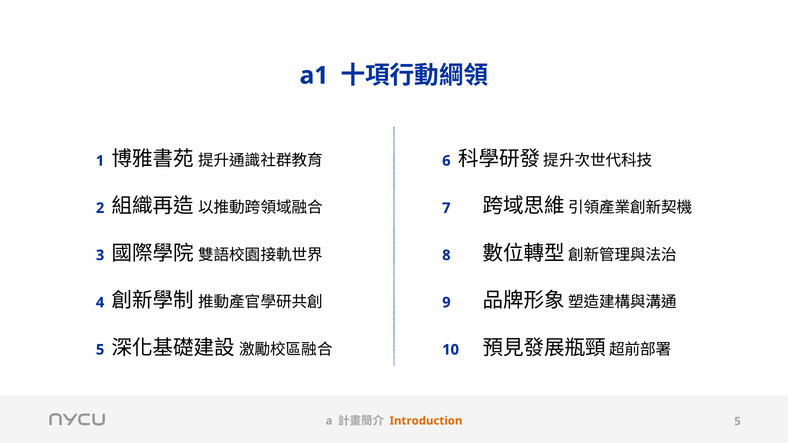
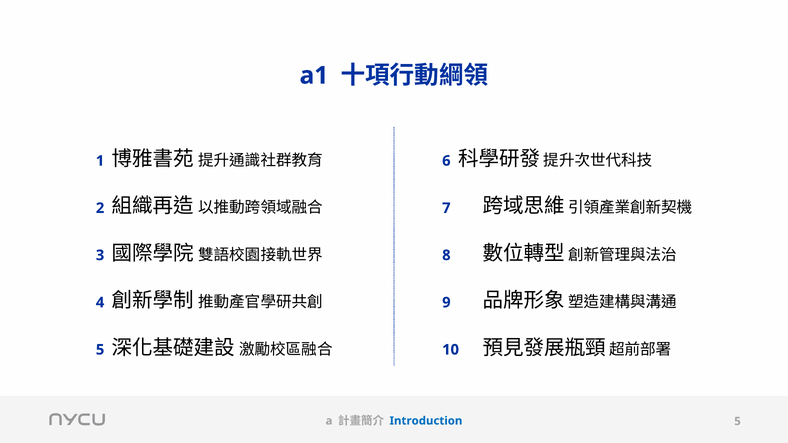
Introduction colour: orange -> blue
